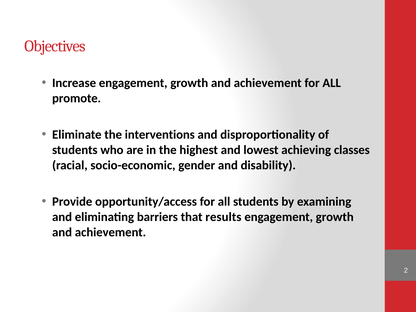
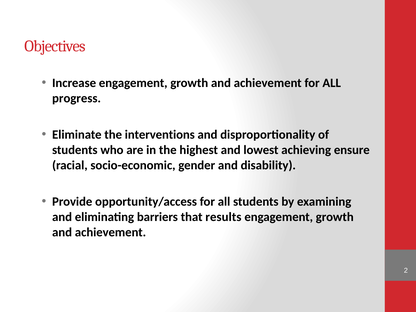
promote: promote -> progress
classes: classes -> ensure
